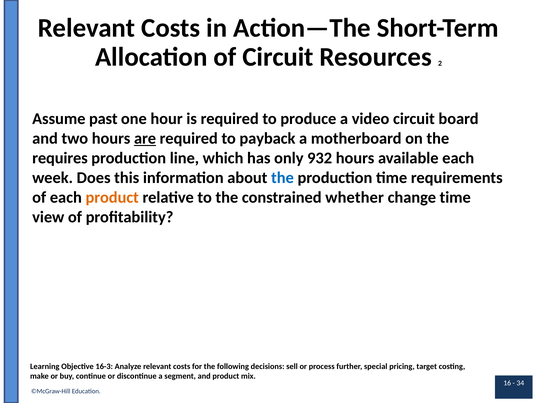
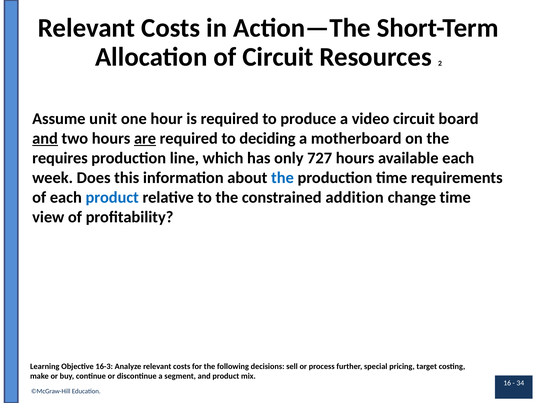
past: past -> unit
and at (45, 138) underline: none -> present
payback: payback -> deciding
932: 932 -> 727
product at (112, 197) colour: orange -> blue
whether: whether -> addition
